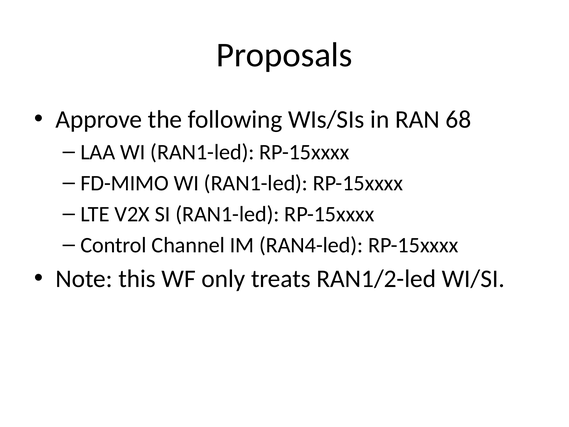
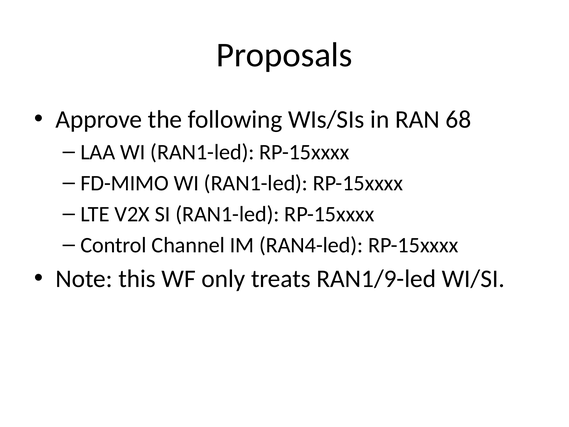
RAN1/2-led: RAN1/2-led -> RAN1/9-led
